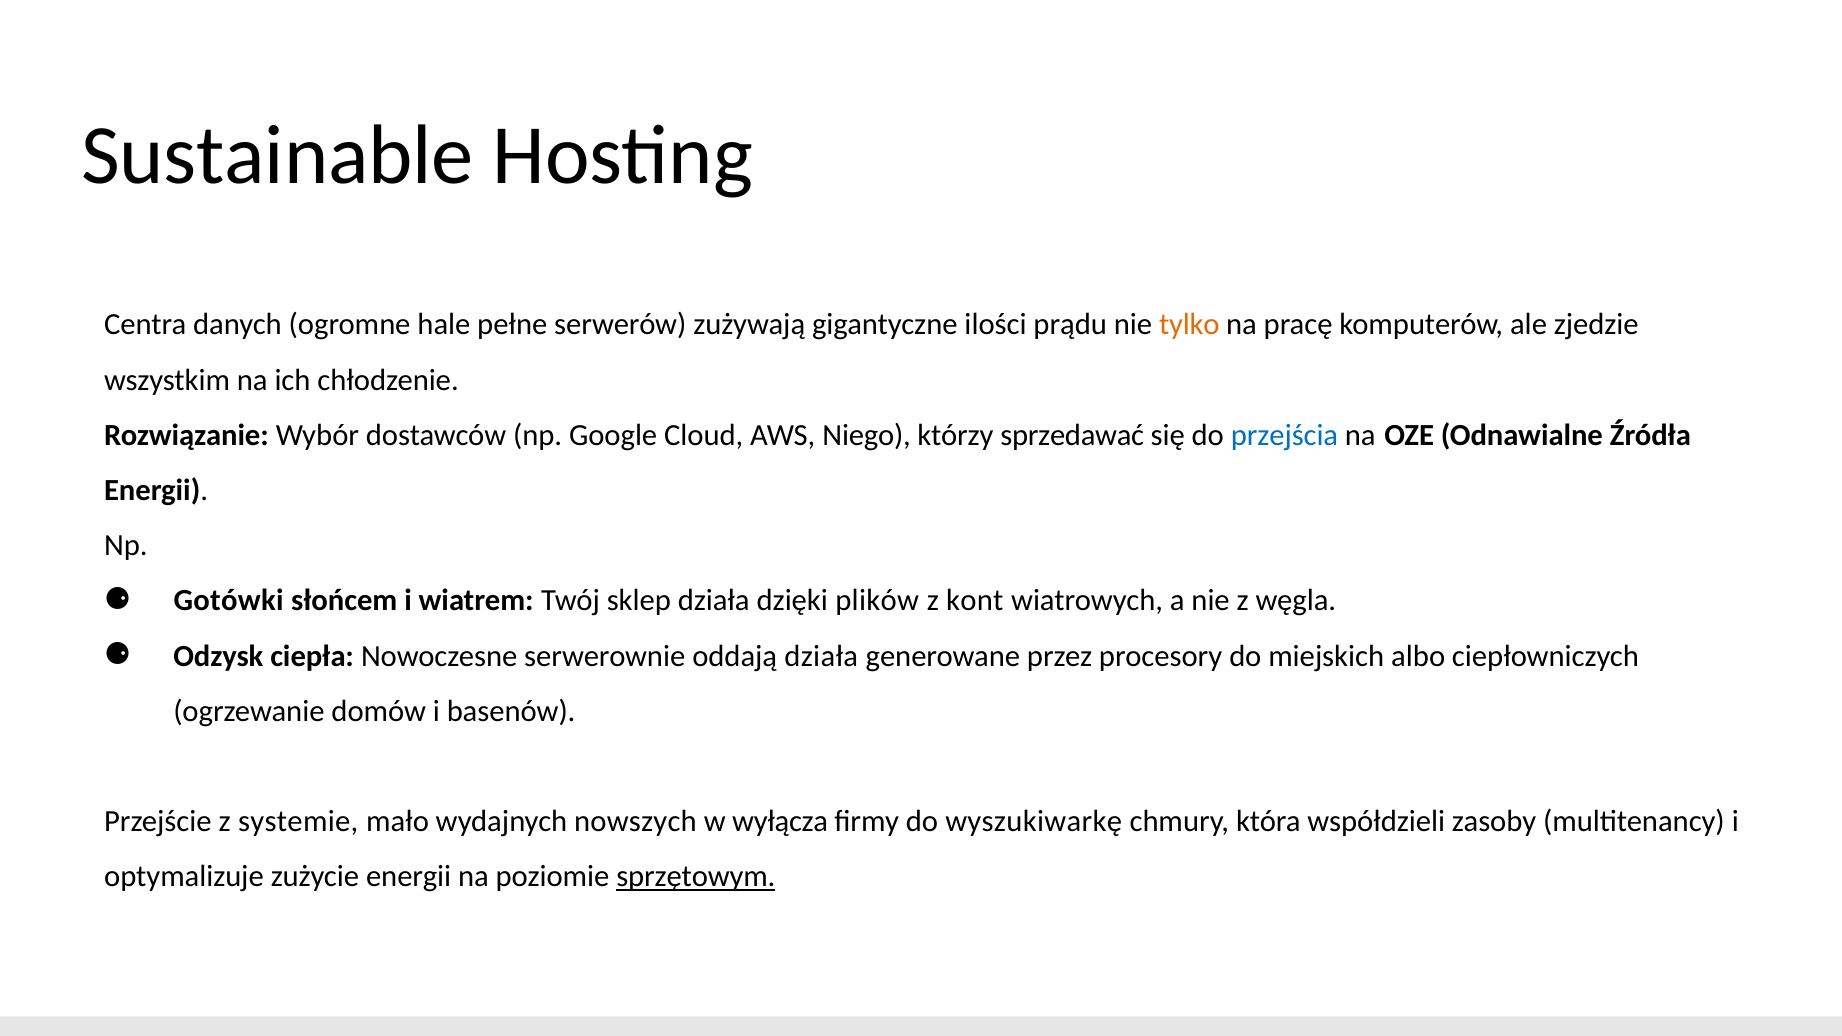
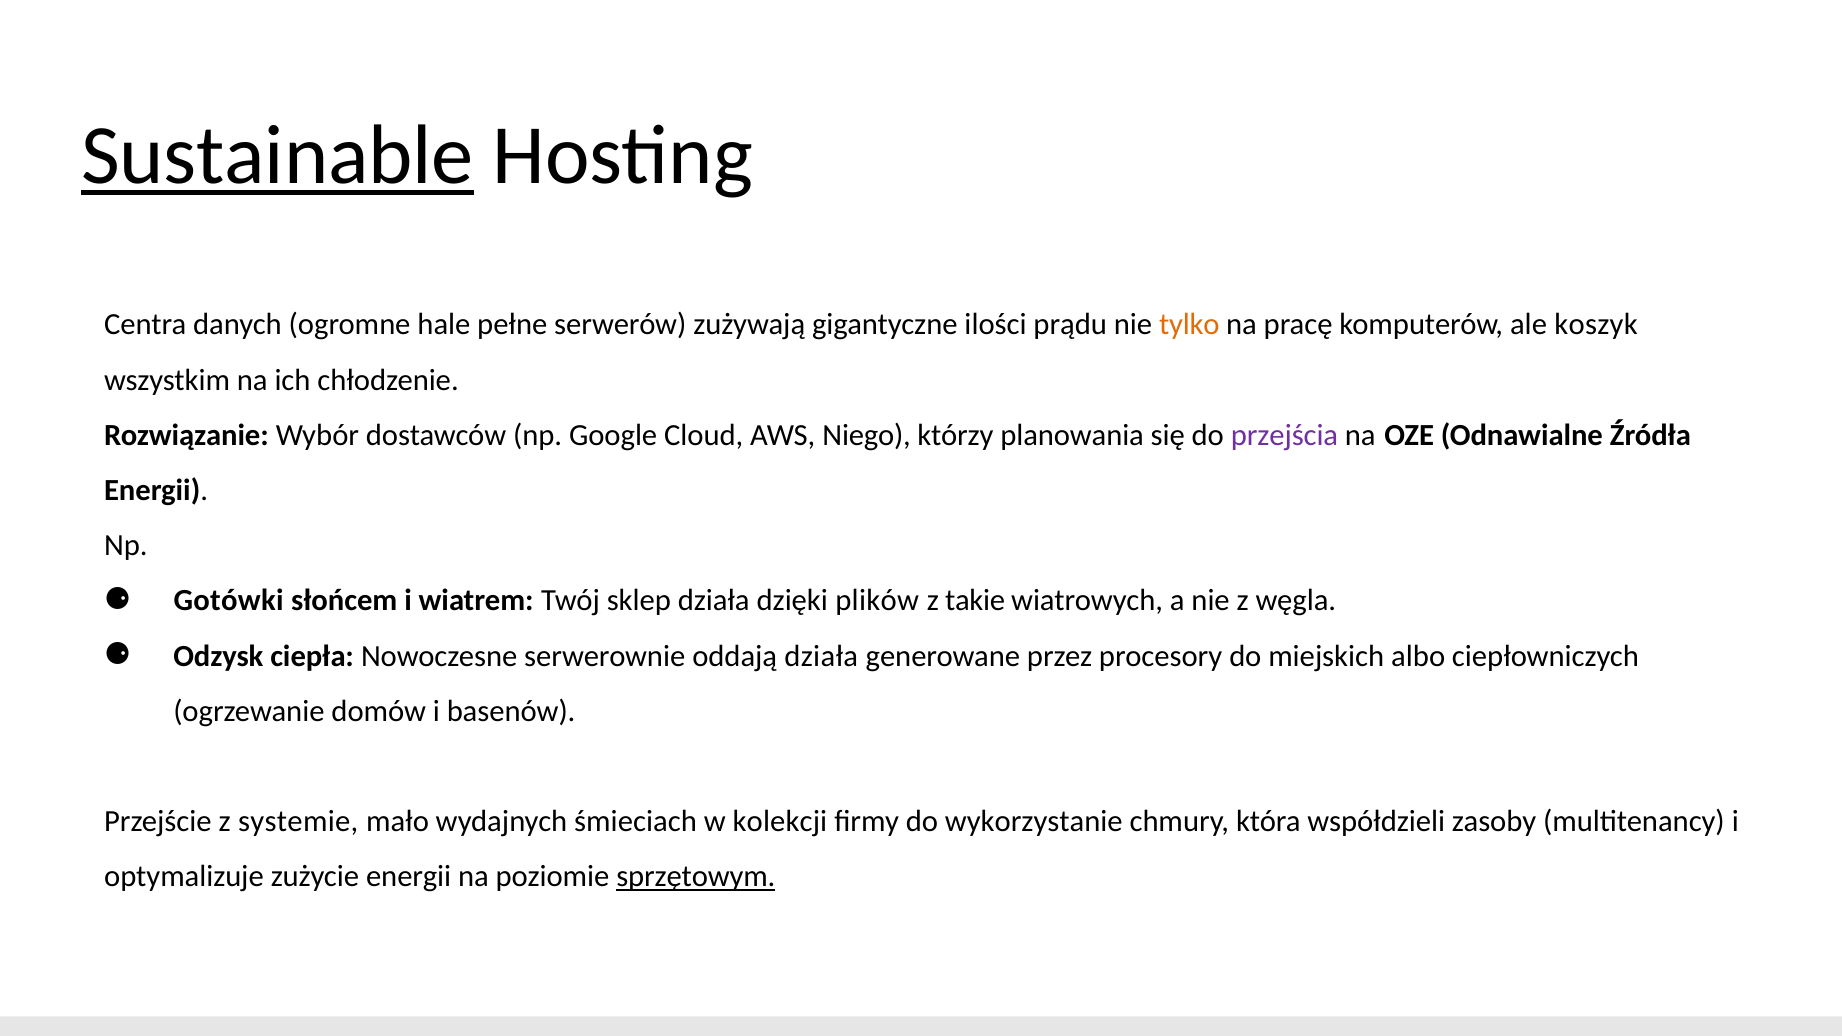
Sustainable underline: none -> present
zjedzie: zjedzie -> koszyk
sprzedawać: sprzedawać -> planowania
przejścia colour: blue -> purple
kont: kont -> takie
nowszych: nowszych -> śmieciach
wyłącza: wyłącza -> kolekcji
wyszukiwarkę: wyszukiwarkę -> wykorzystanie
